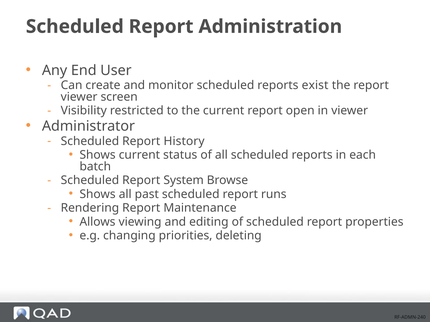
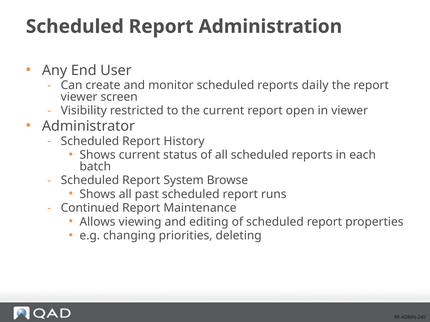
exist: exist -> daily
Rendering: Rendering -> Continued
